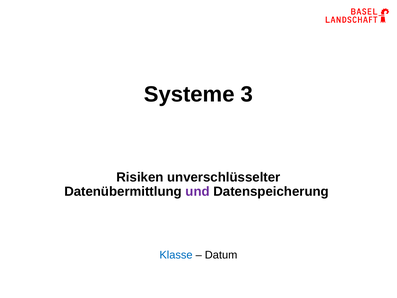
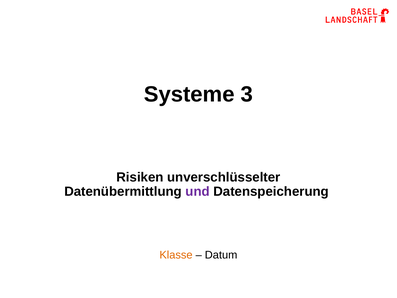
Klasse colour: blue -> orange
